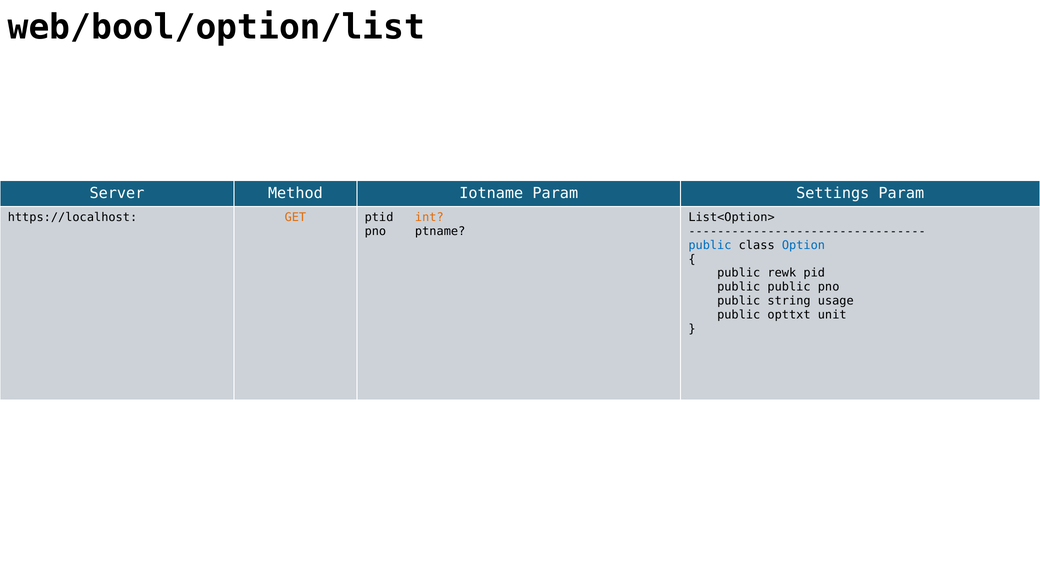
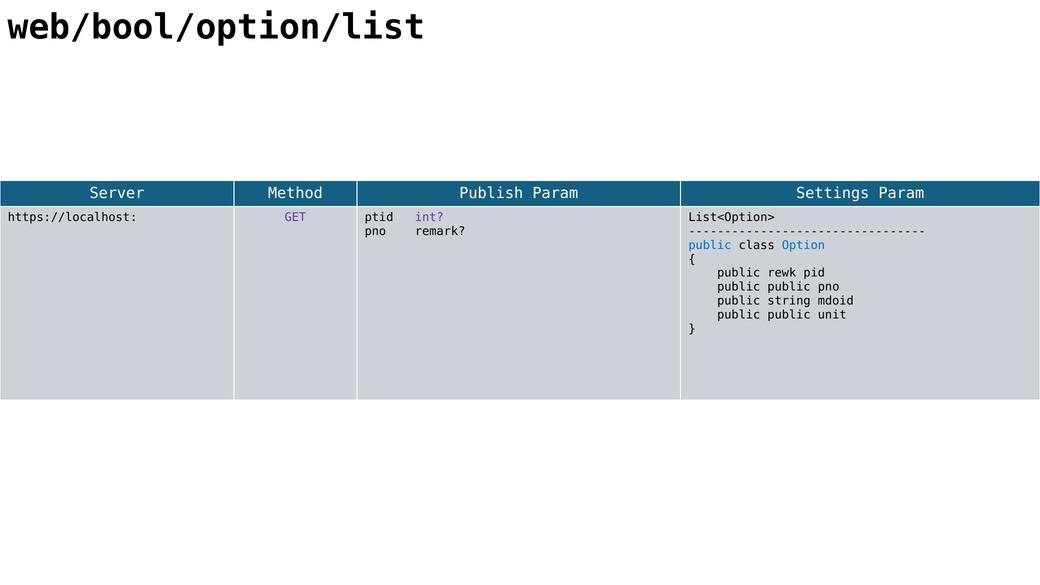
Iotname: Iotname -> Publish
GET colour: orange -> purple
int colour: orange -> purple
ptname: ptname -> remark
usage: usage -> mdoid
opttxt at (789, 315): opttxt -> public
